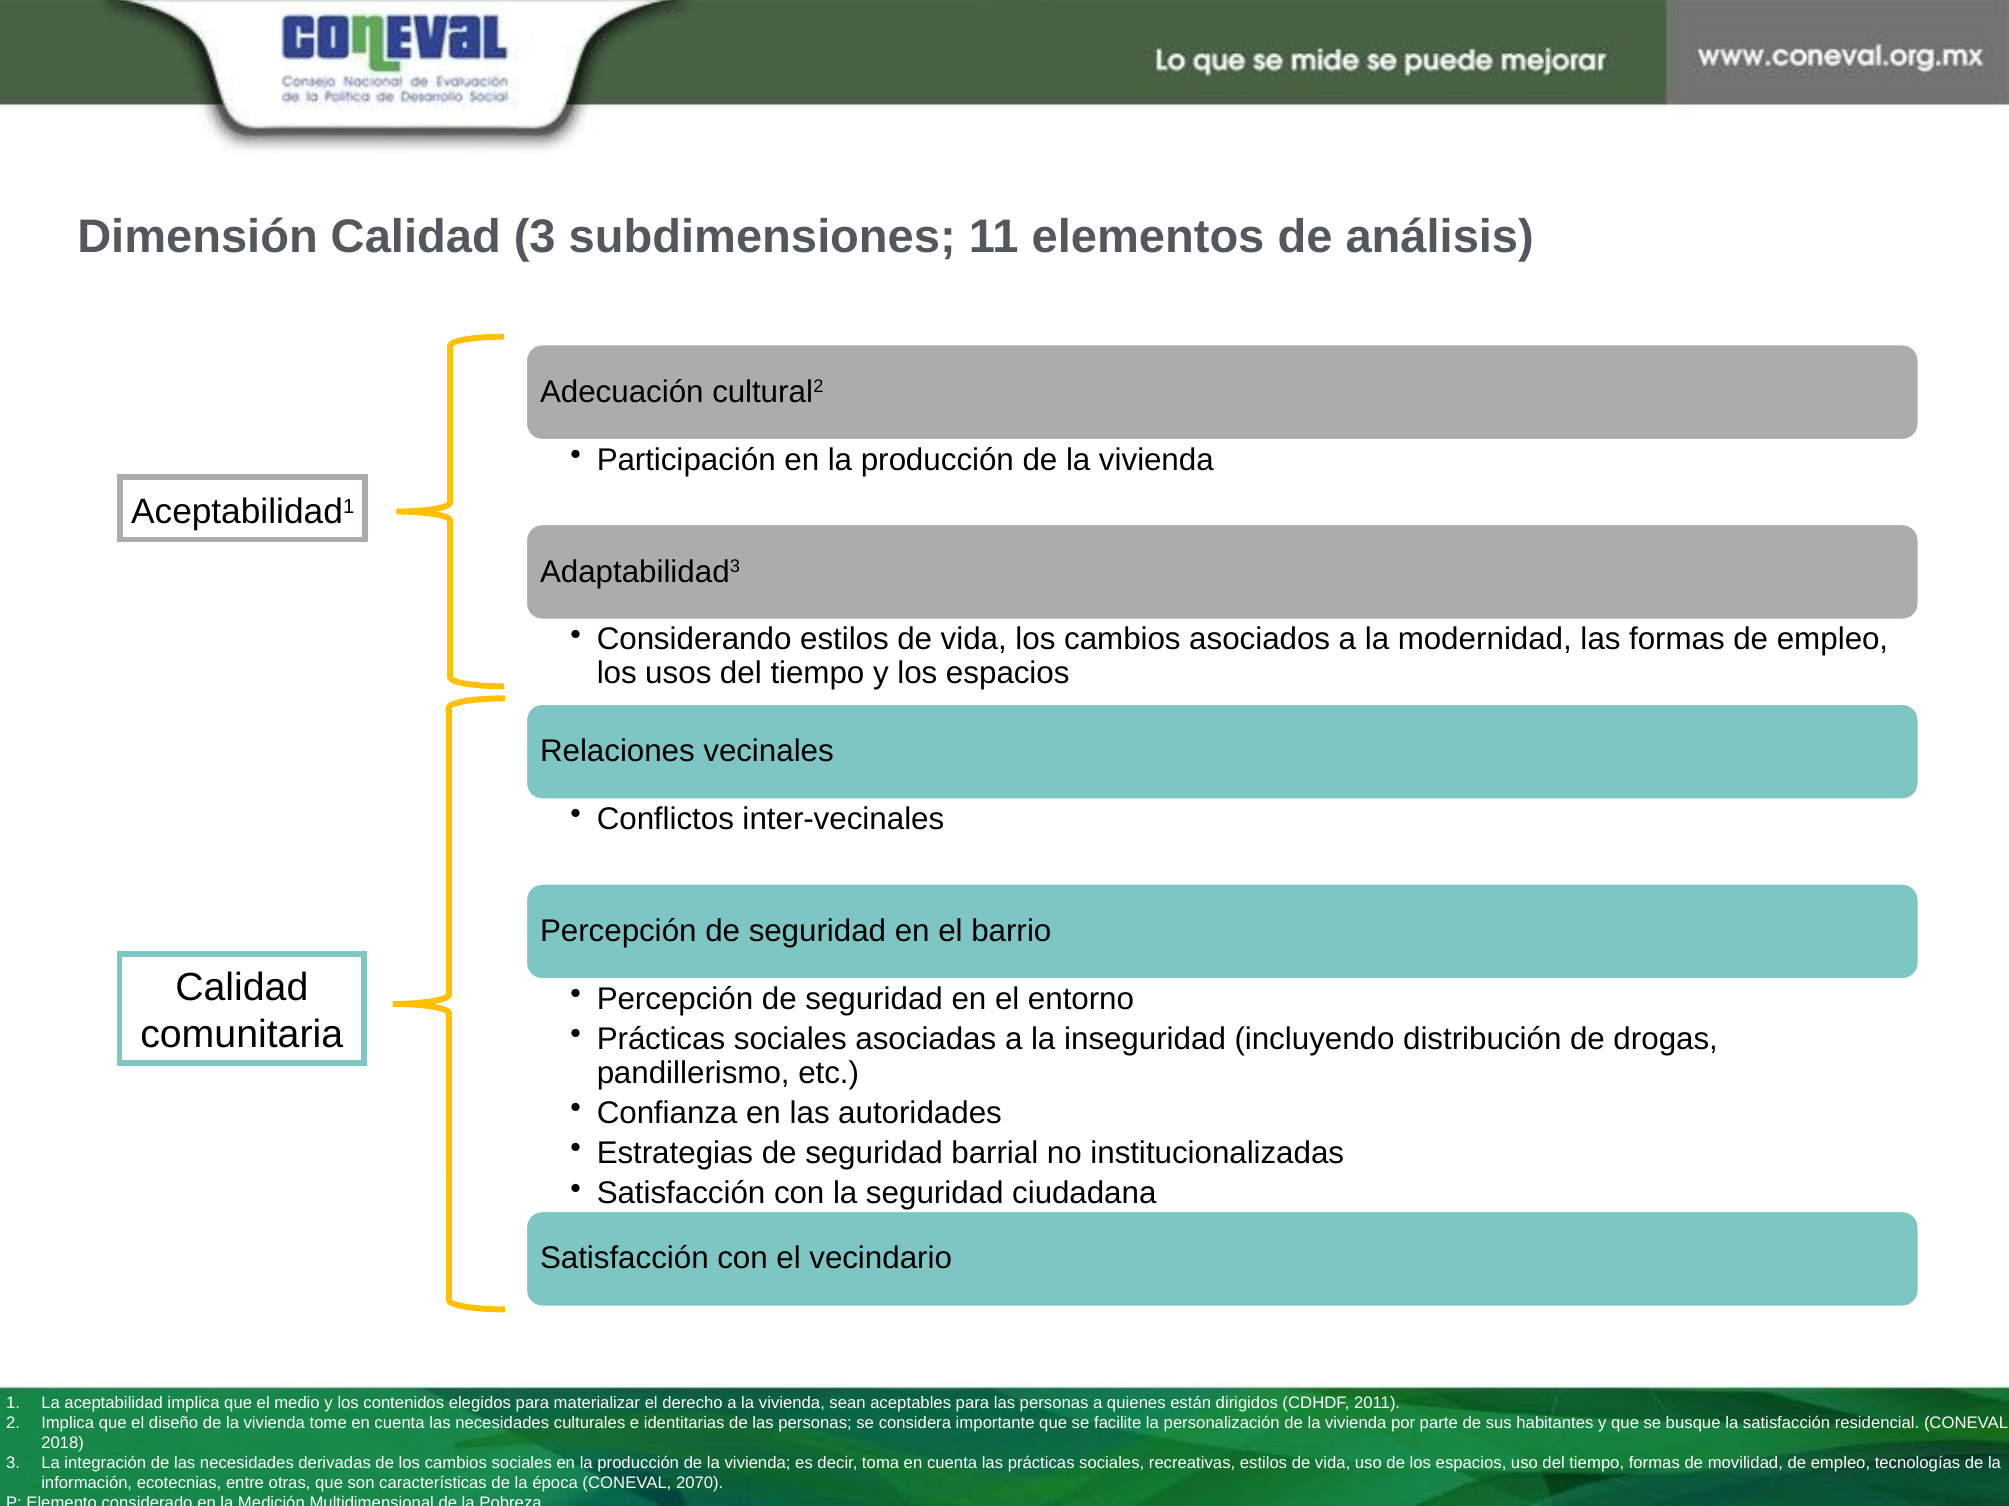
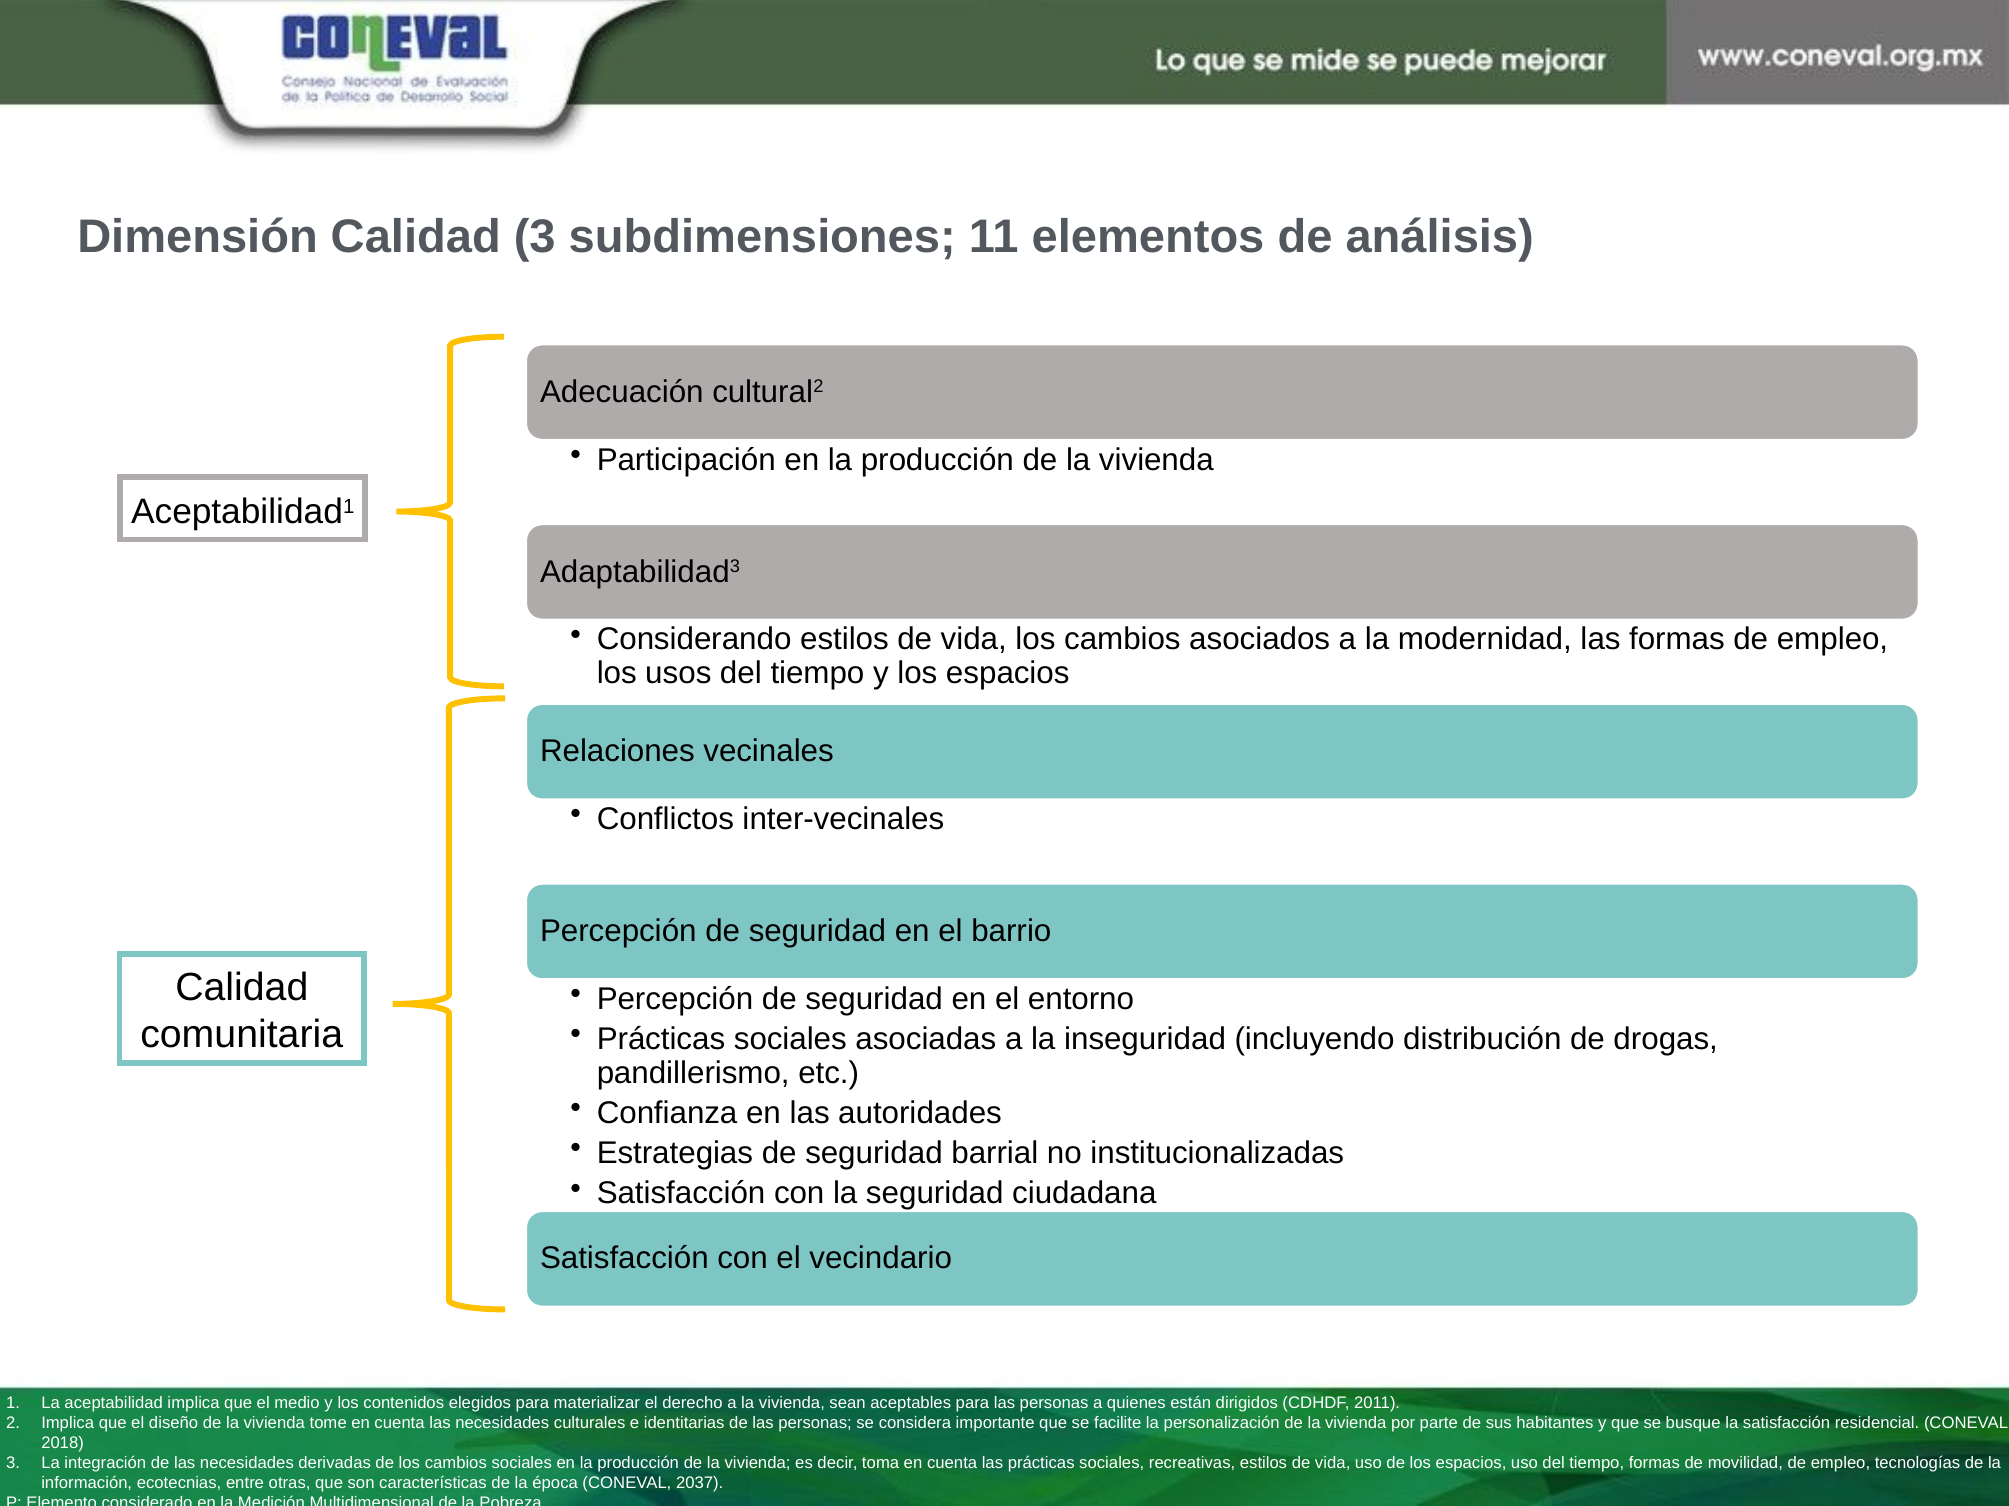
2070: 2070 -> 2037
